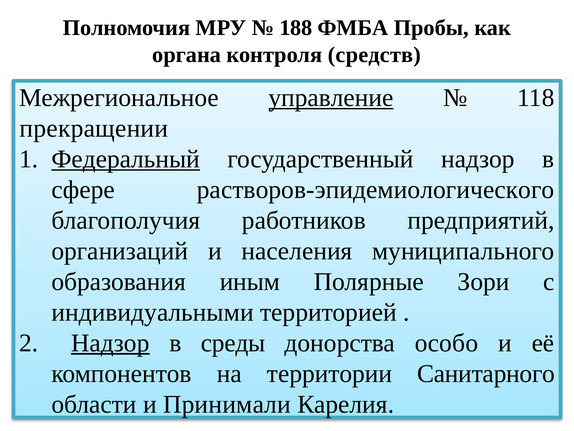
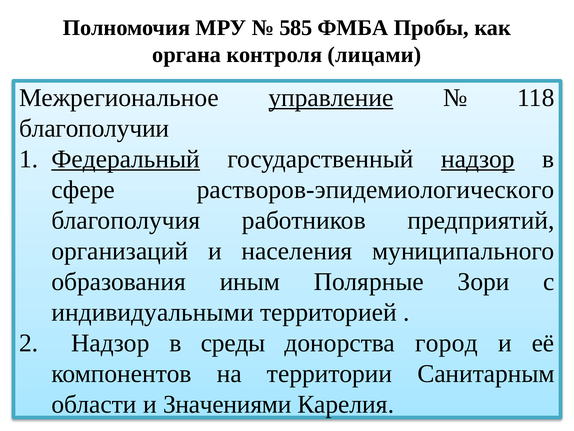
188: 188 -> 585
средств: средств -> лицами
прекращении: прекращении -> благополучии
надзор at (478, 159) underline: none -> present
Надзор at (110, 343) underline: present -> none
особо: особо -> город
Санитарного: Санитарного -> Санитарным
Принимали: Принимали -> Значениями
